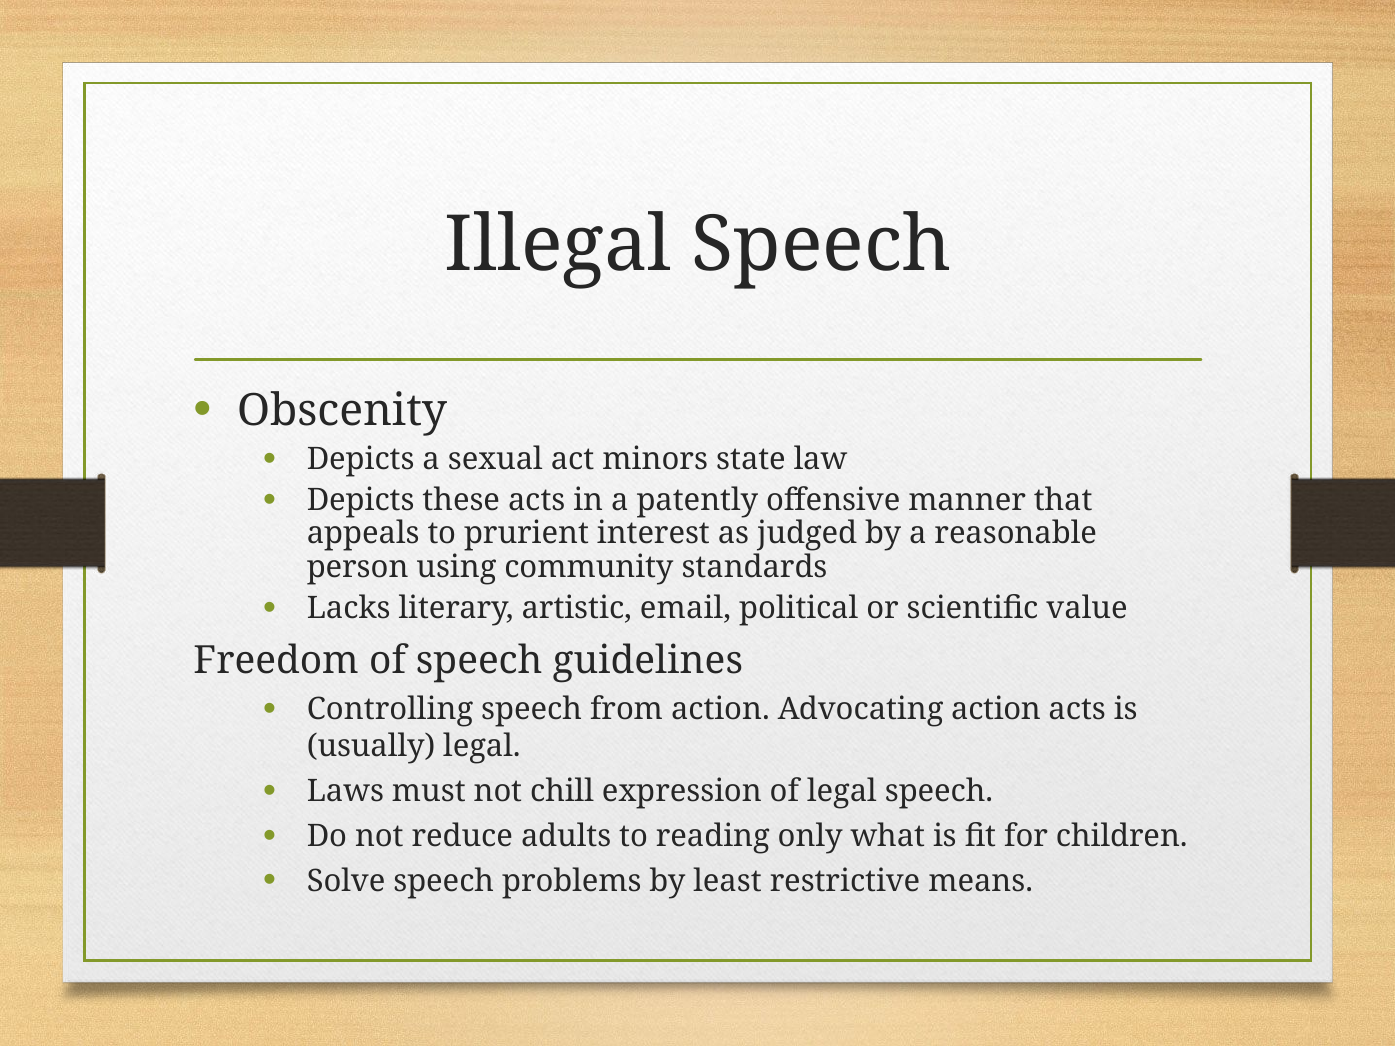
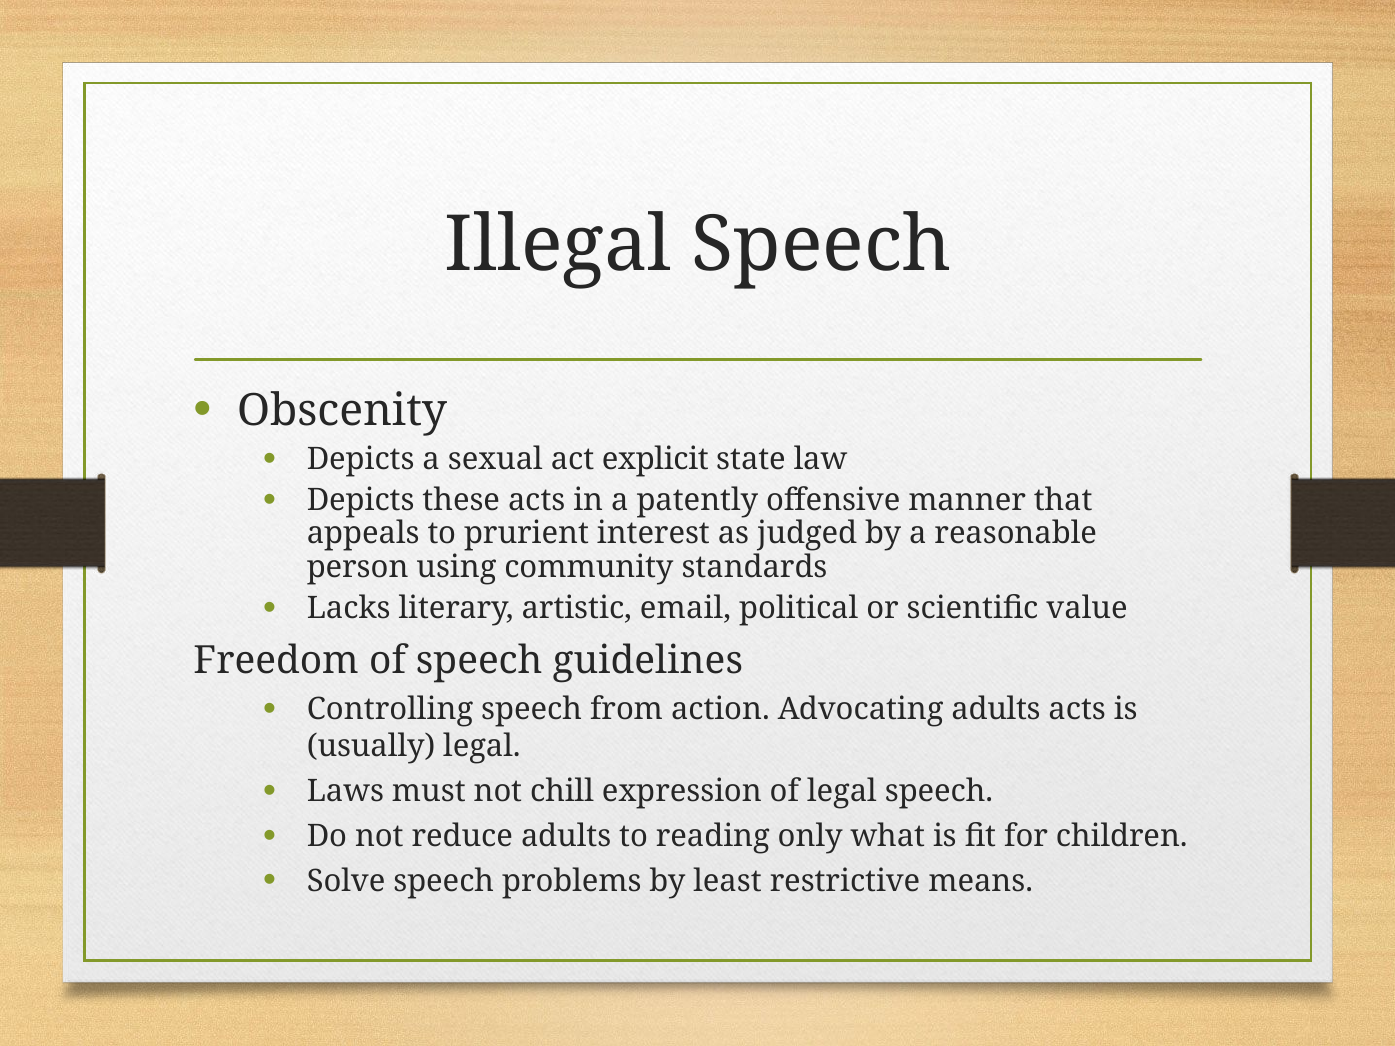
minors: minors -> explicit
Advocating action: action -> adults
